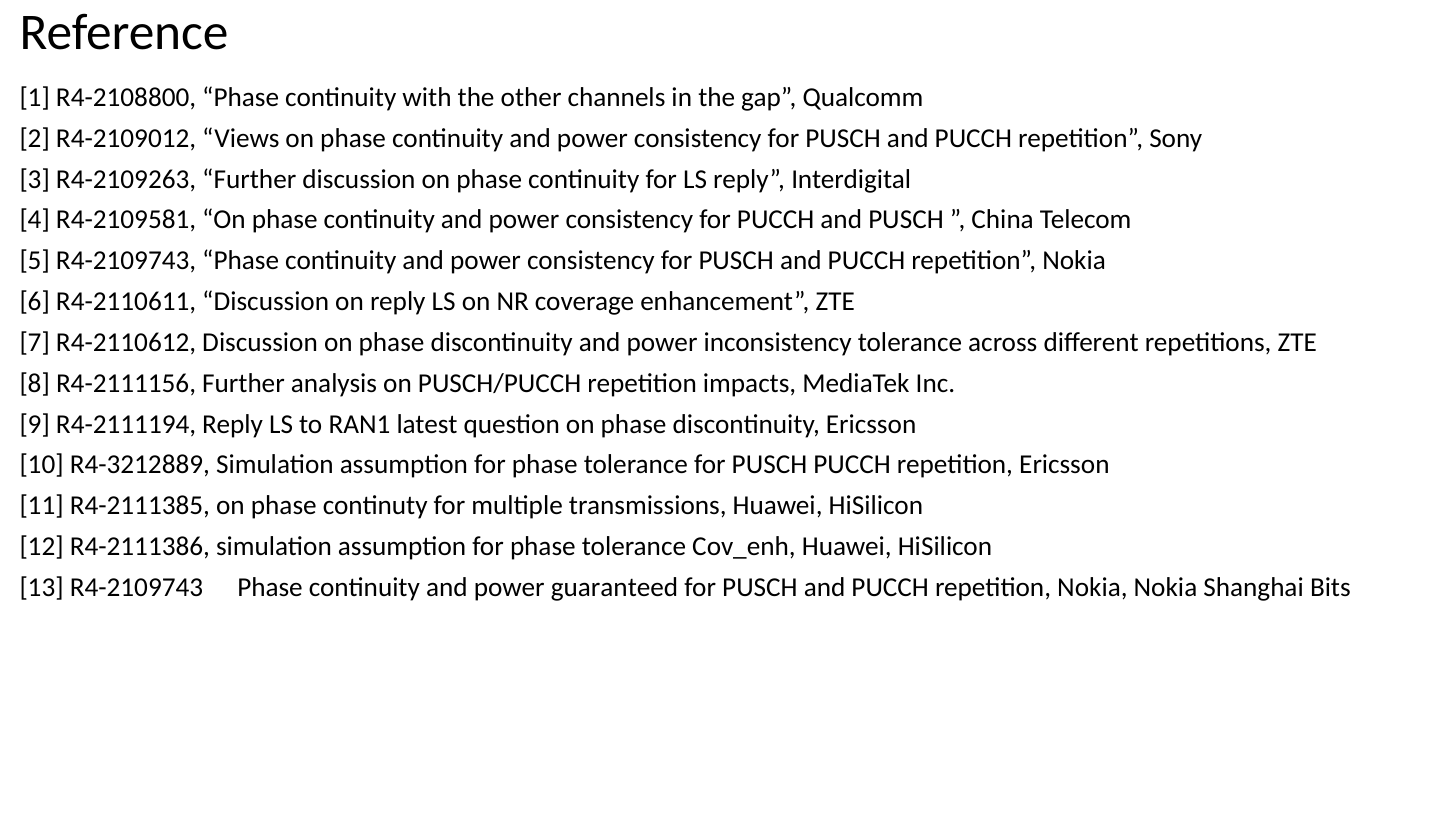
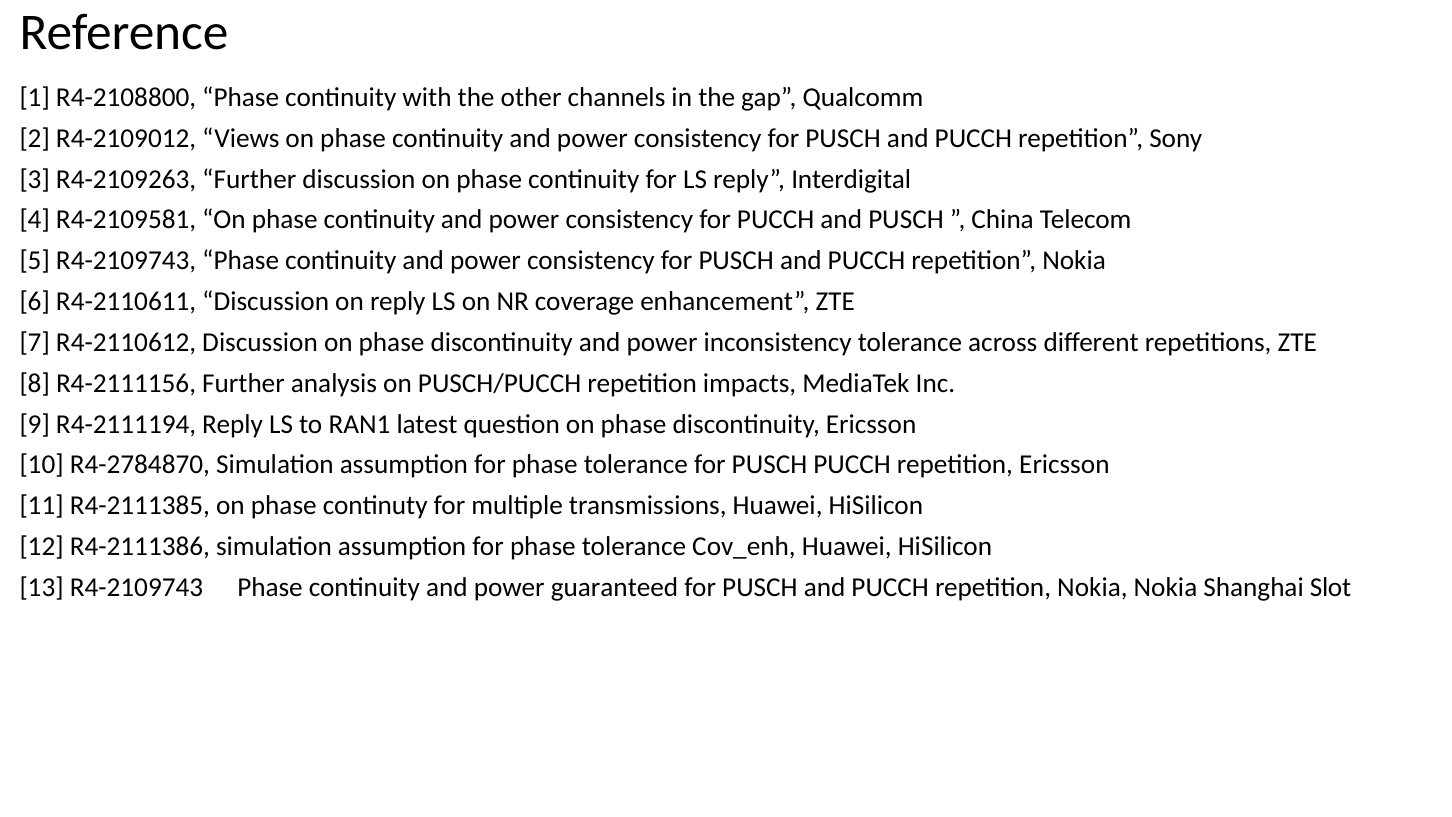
R4-3212889: R4-3212889 -> R4-2784870
Bits: Bits -> Slot
